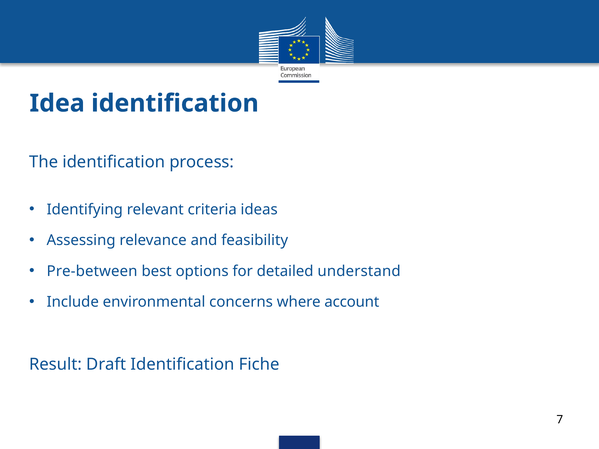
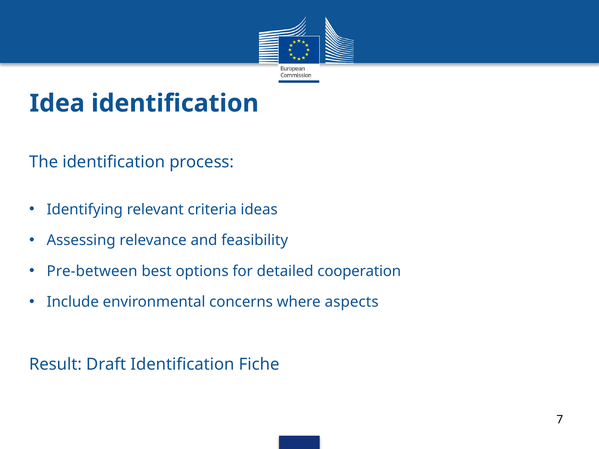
understand: understand -> cooperation
account: account -> aspects
